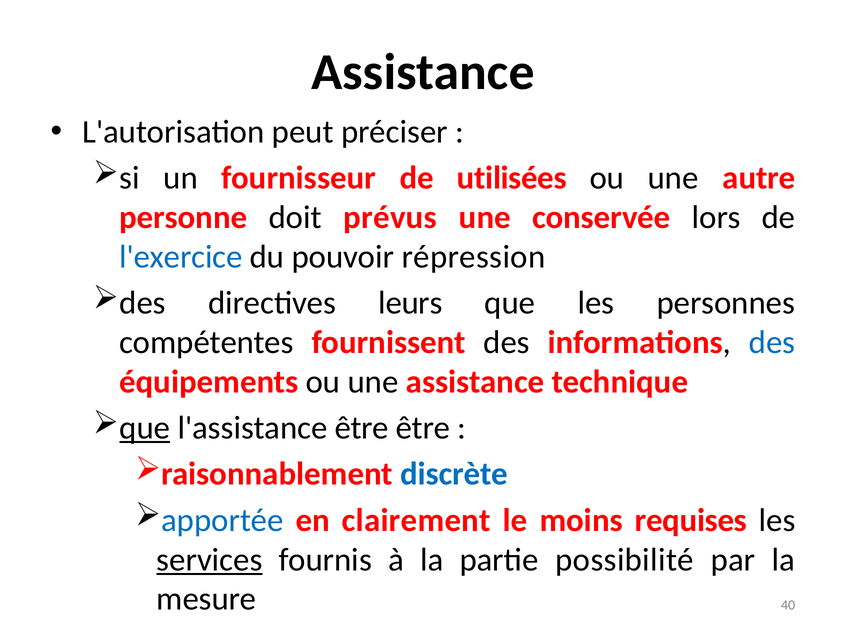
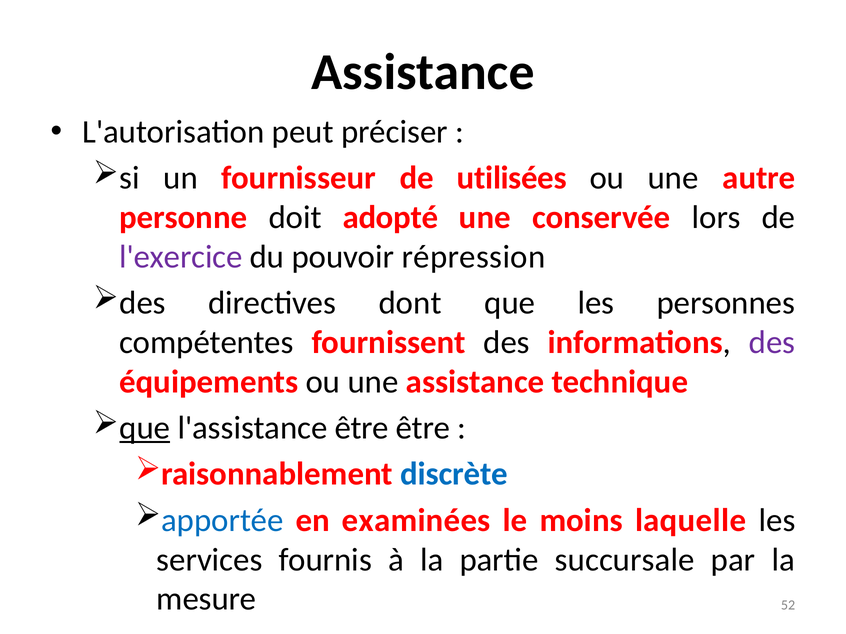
prévus: prévus -> adopté
l'exercice colour: blue -> purple
leurs: leurs -> dont
des at (772, 343) colour: blue -> purple
clairement: clairement -> examinées
requises: requises -> laquelle
services underline: present -> none
possibilité: possibilité -> succursale
40: 40 -> 52
